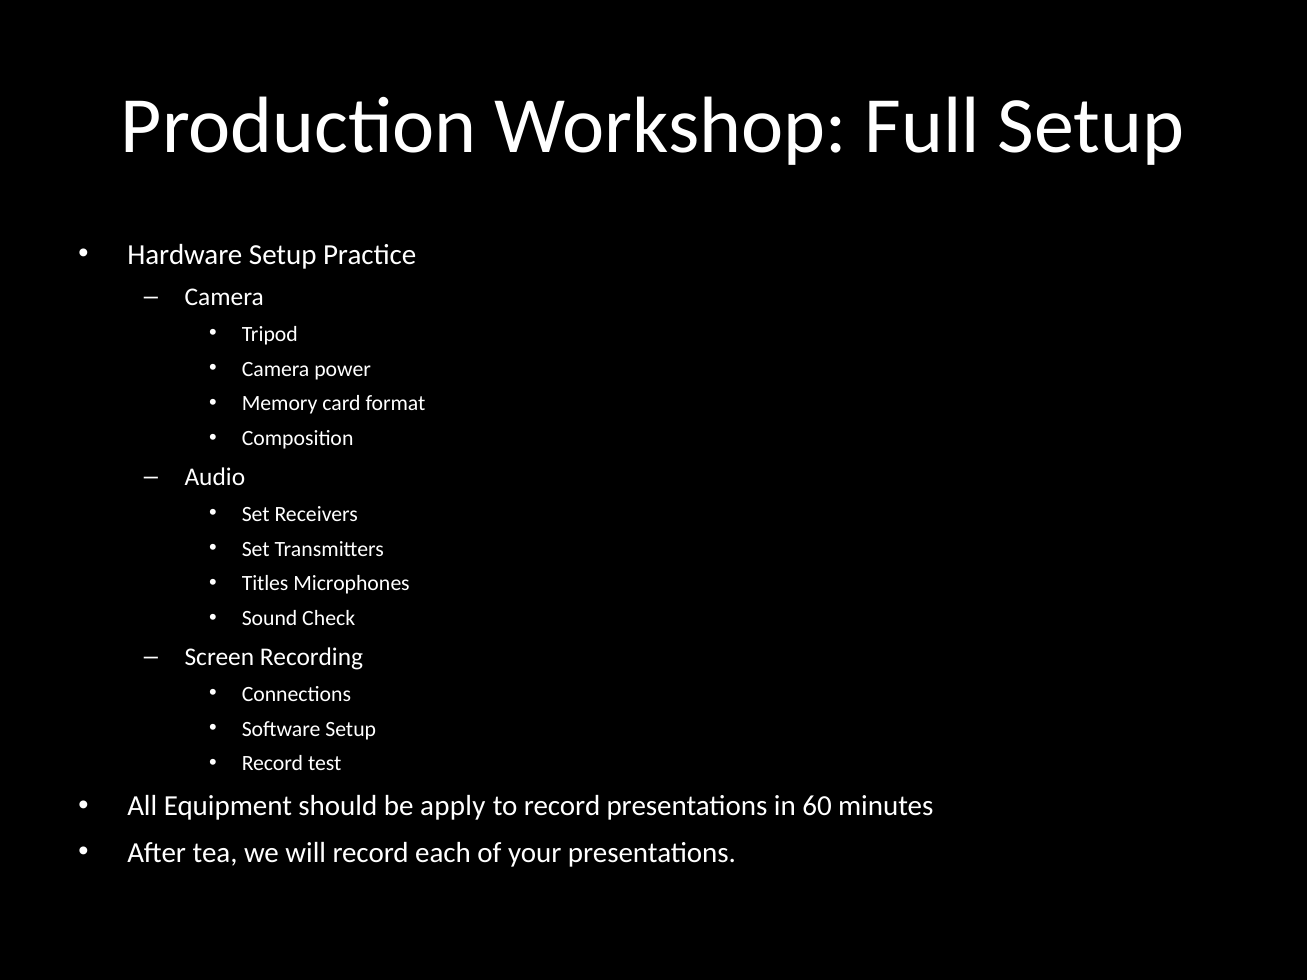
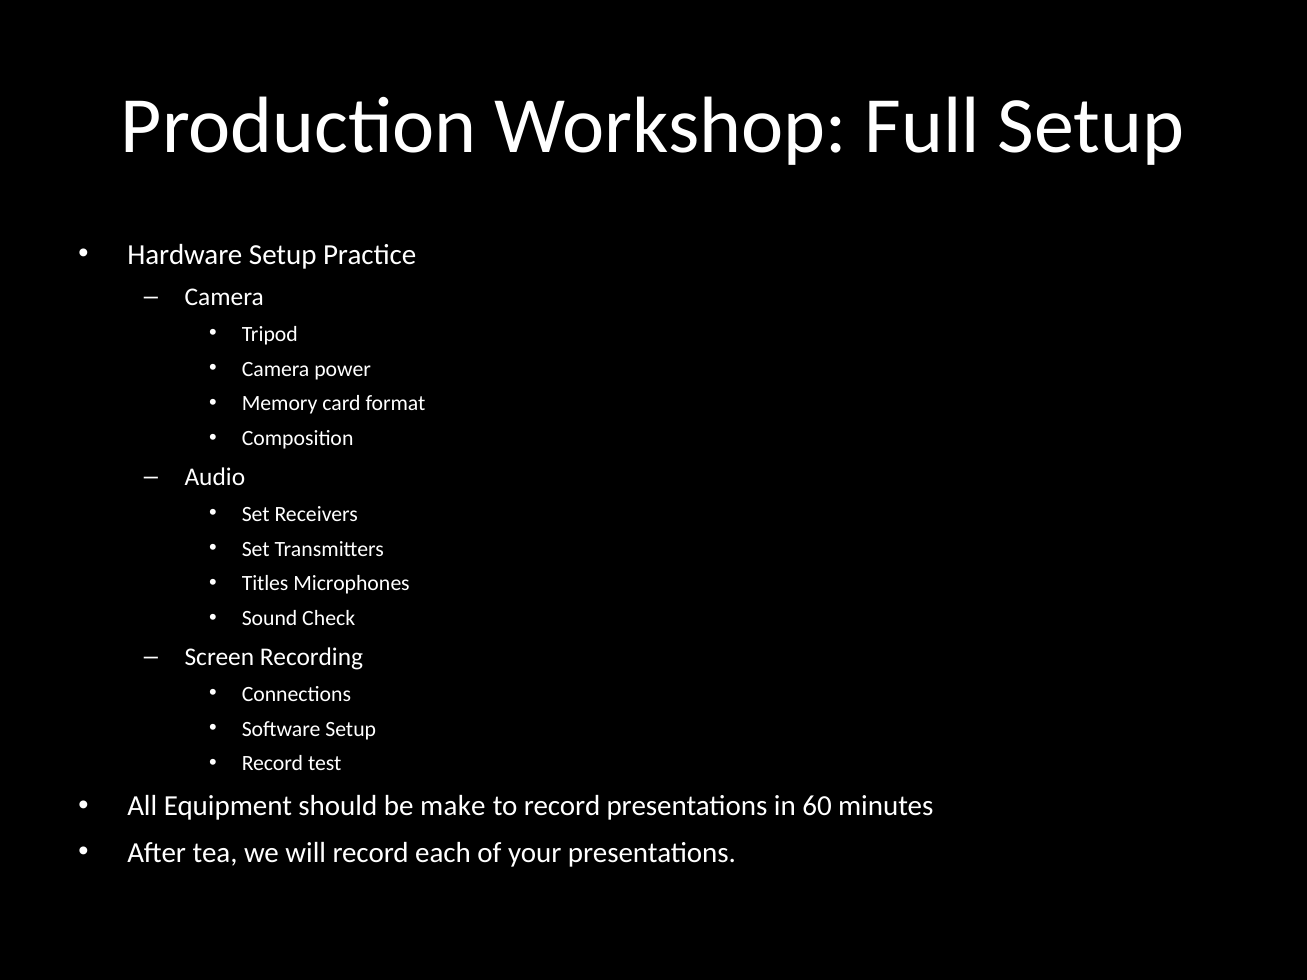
apply: apply -> make
